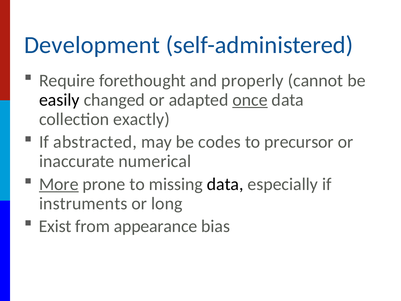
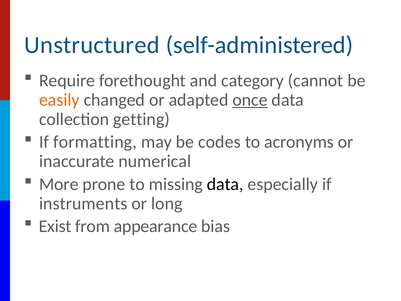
Development: Development -> Unstructured
properly: properly -> category
easily colour: black -> orange
exactly: exactly -> getting
abstracted: abstracted -> formatting
precursor: precursor -> acronyms
More underline: present -> none
